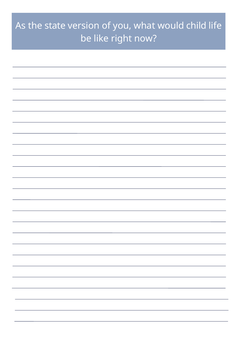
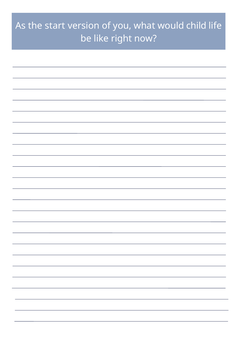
state: state -> start
